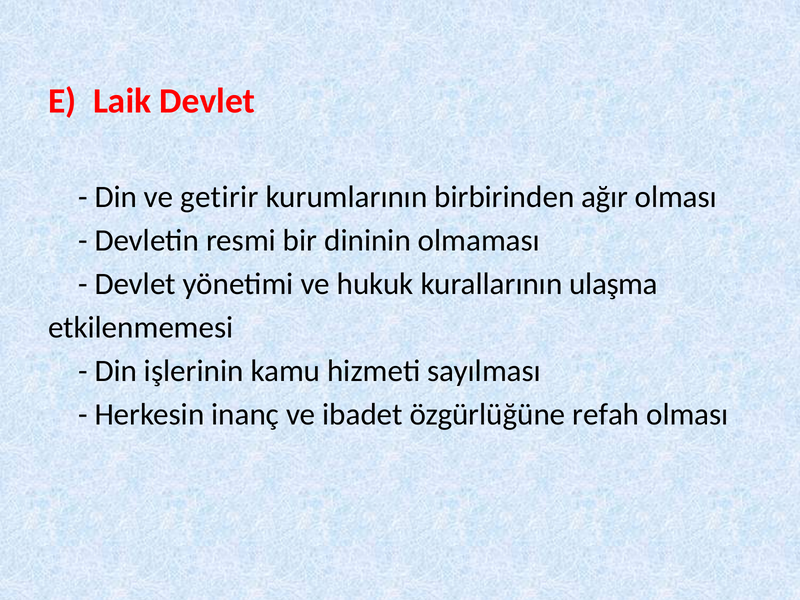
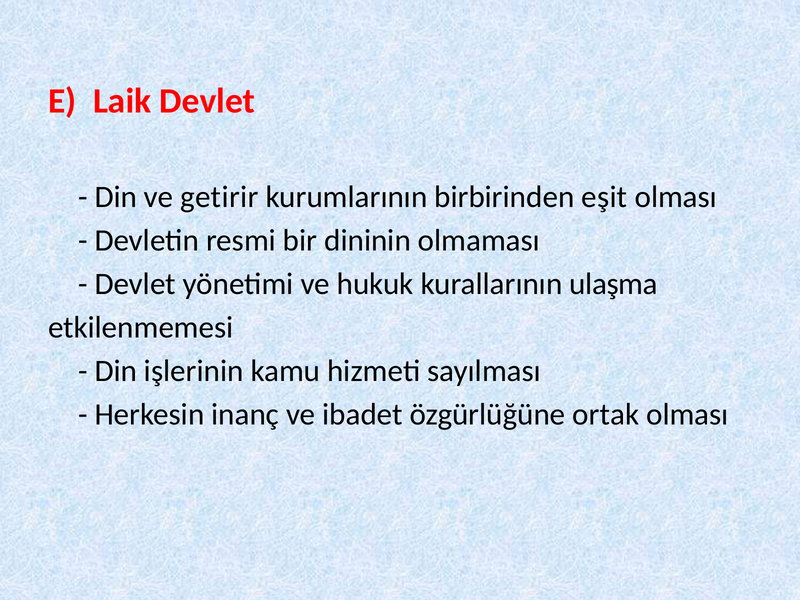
ağır: ağır -> eşit
refah: refah -> ortak
